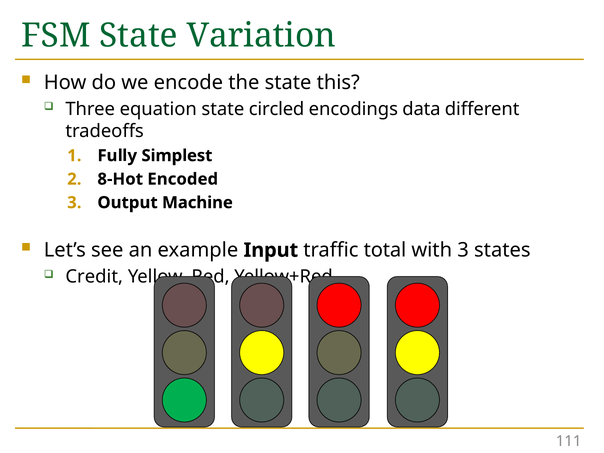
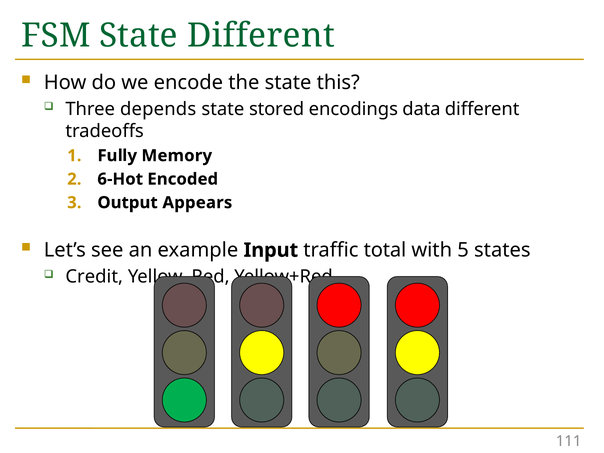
State Variation: Variation -> Different
equation: equation -> depends
circled: circled -> stored
Simplest: Simplest -> Memory
8-Hot: 8-Hot -> 6-Hot
Machine: Machine -> Appears
with 3: 3 -> 5
